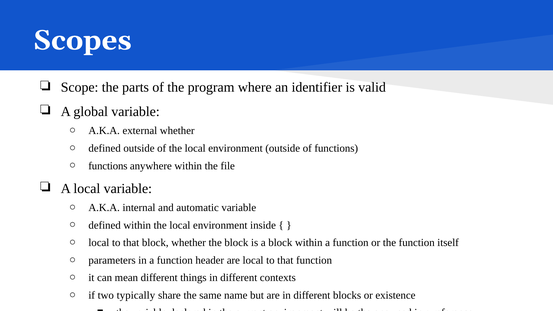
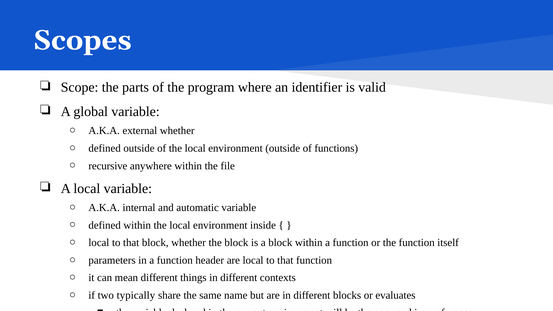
functions at (108, 166): functions -> recursive
existence: existence -> evaluates
